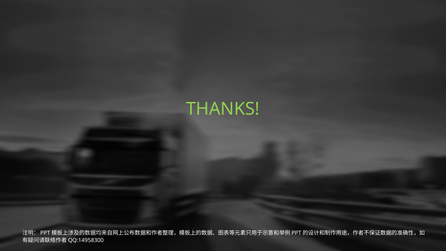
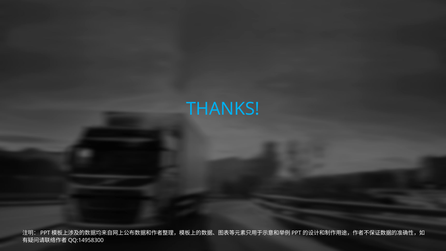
THANKS colour: light green -> light blue
